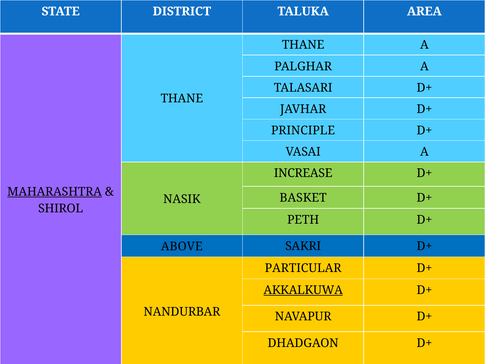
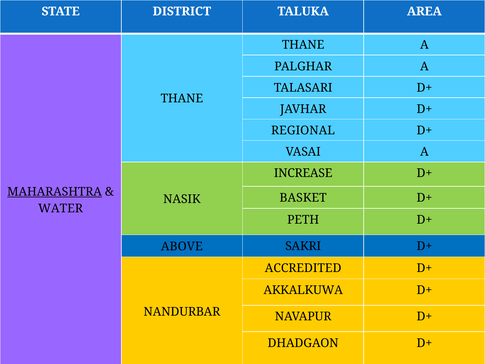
PRINCIPLE: PRINCIPLE -> REGIONAL
SHIROL: SHIROL -> WATER
PARTICULAR: PARTICULAR -> ACCREDITED
AKKALKUWA underline: present -> none
